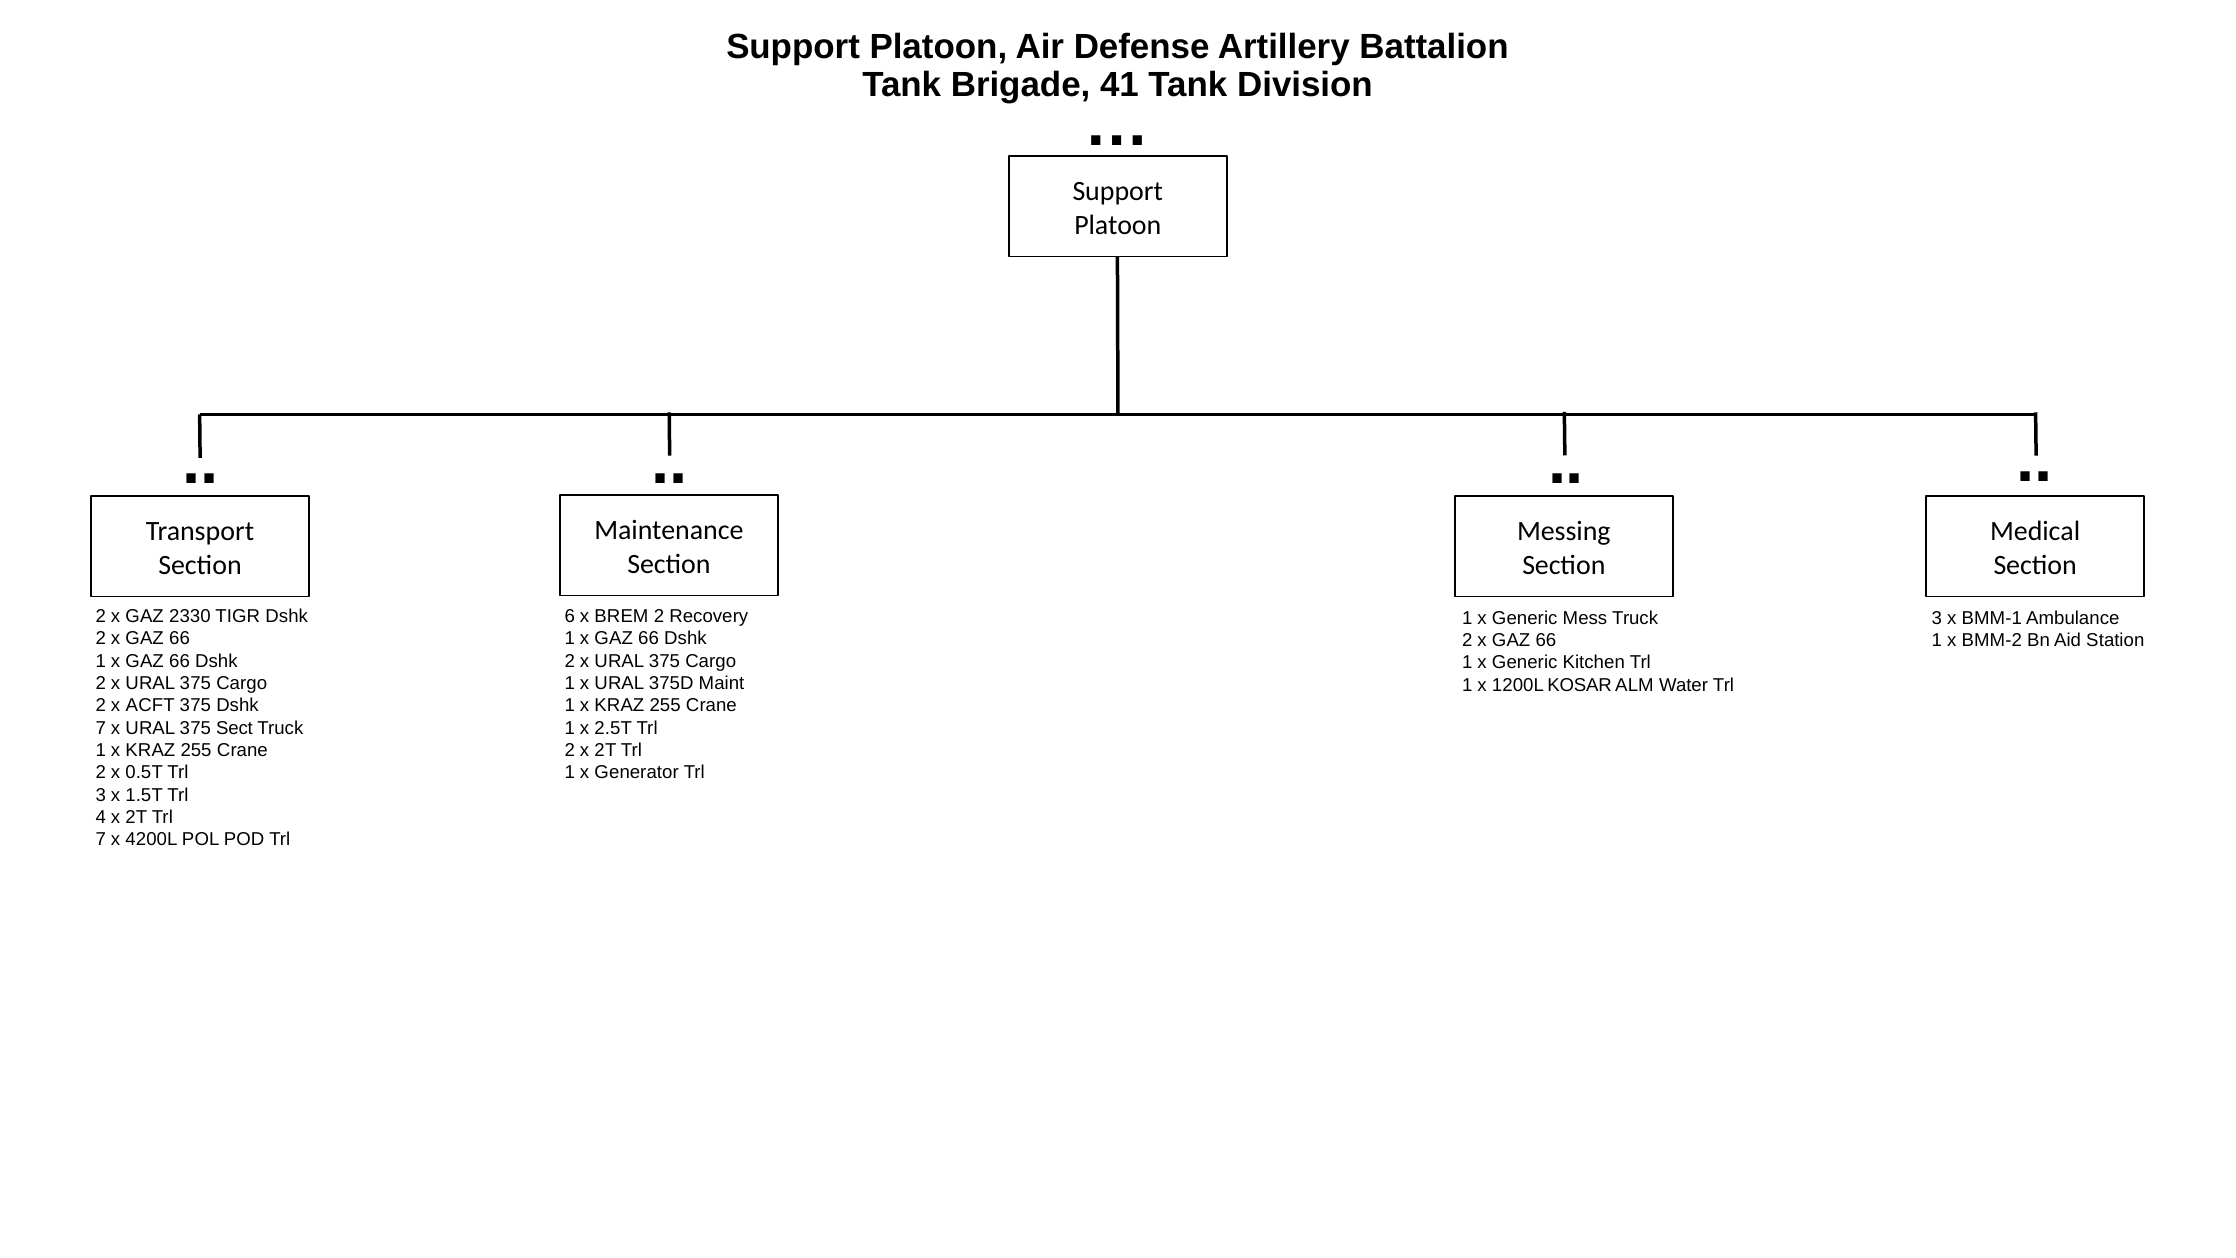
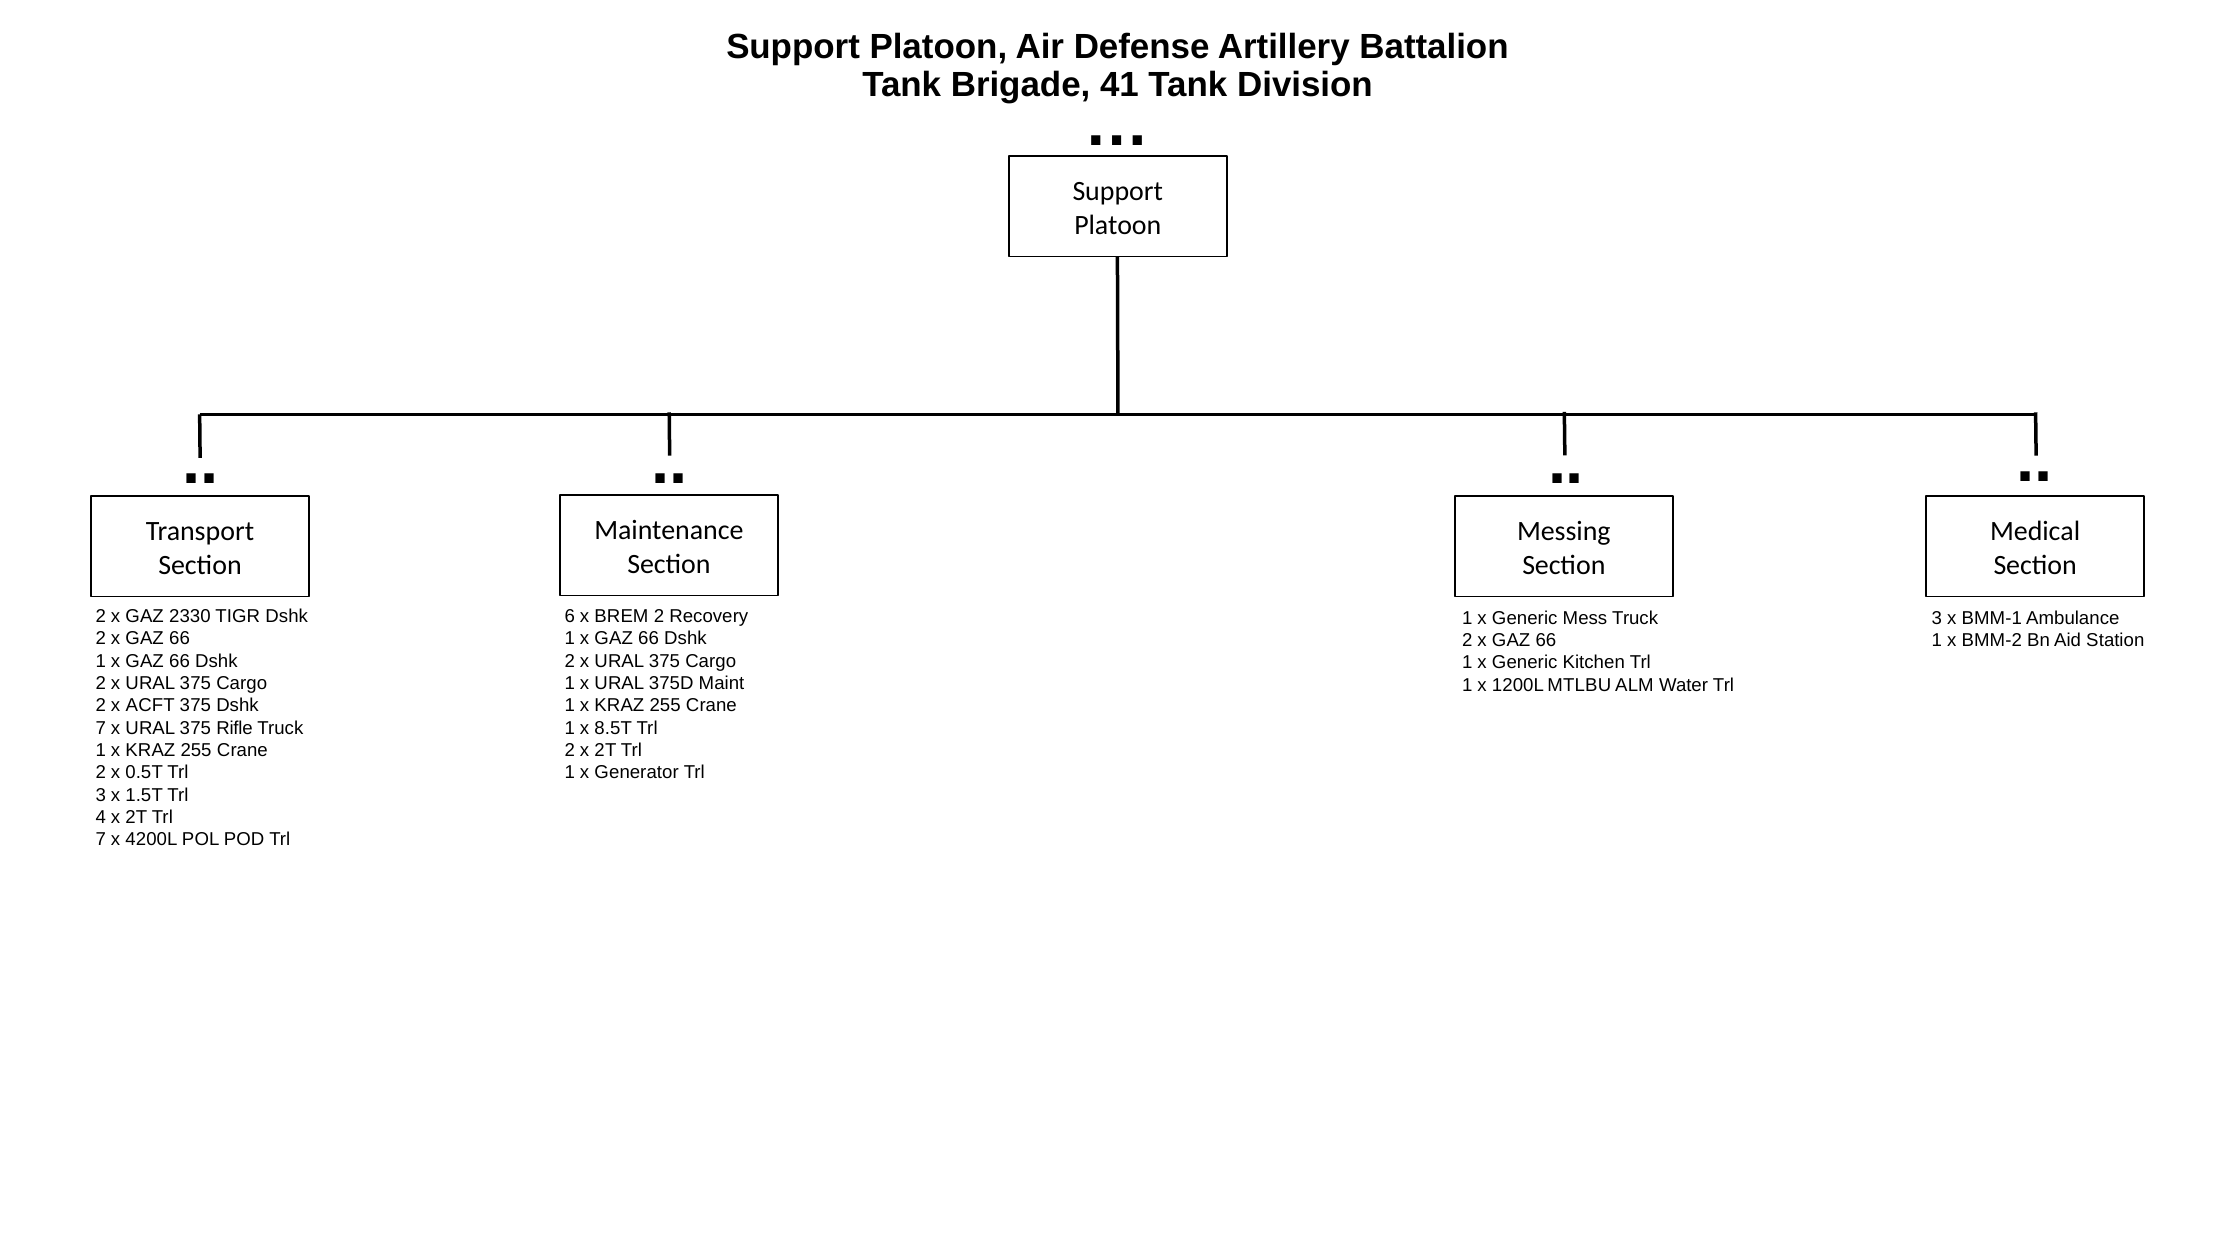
KOSAR: KOSAR -> MTLBU
Sect: Sect -> Rifle
2.5T: 2.5T -> 8.5T
